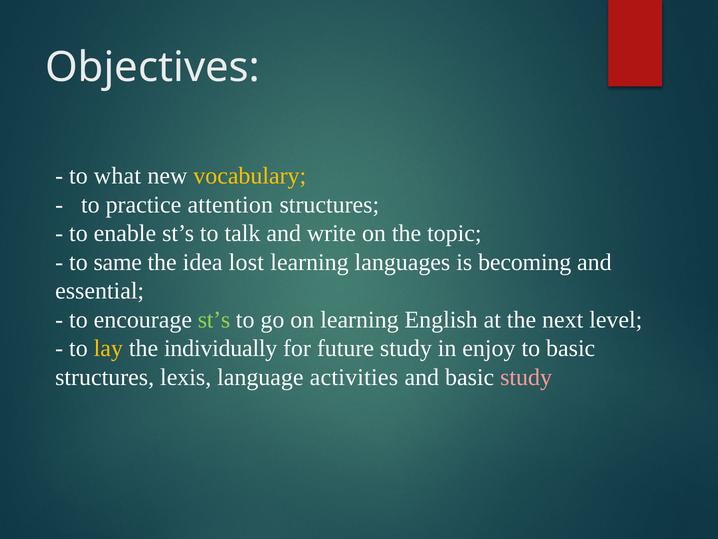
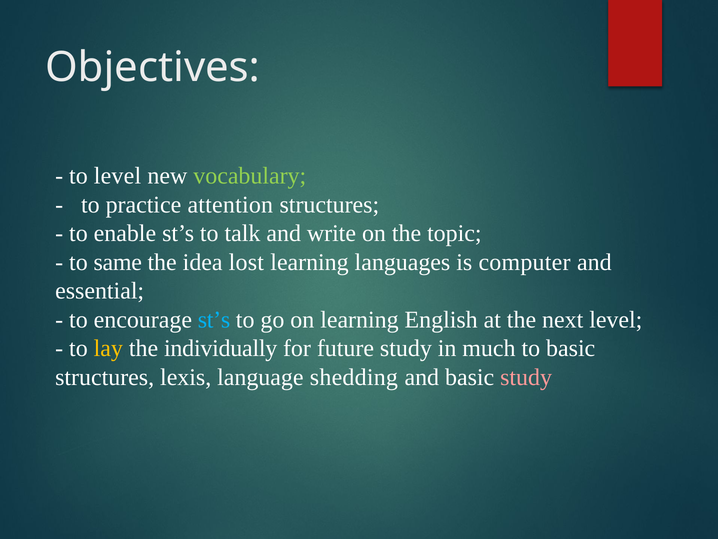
to what: what -> level
vocabulary colour: yellow -> light green
becoming: becoming -> computer
st’s at (214, 319) colour: light green -> light blue
enjoy: enjoy -> much
activities: activities -> shedding
